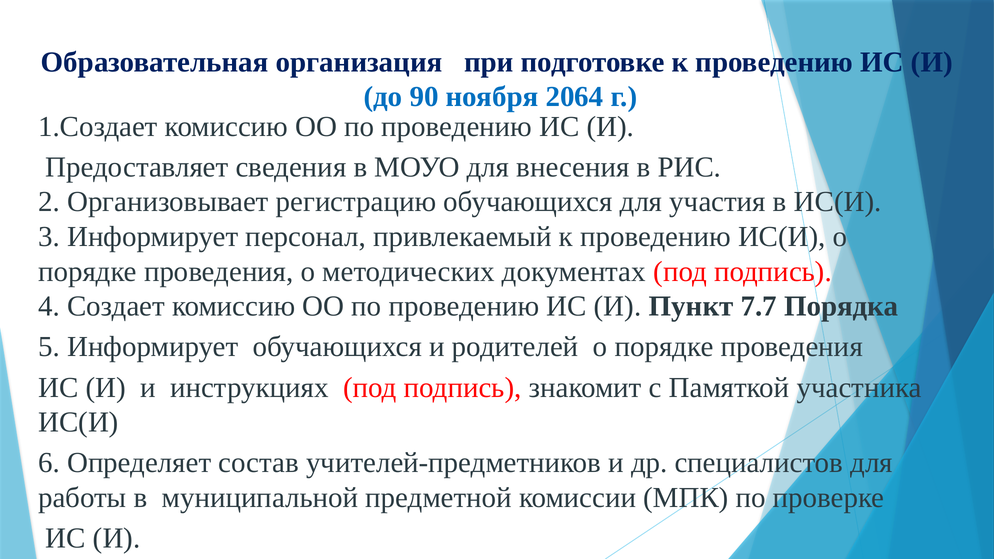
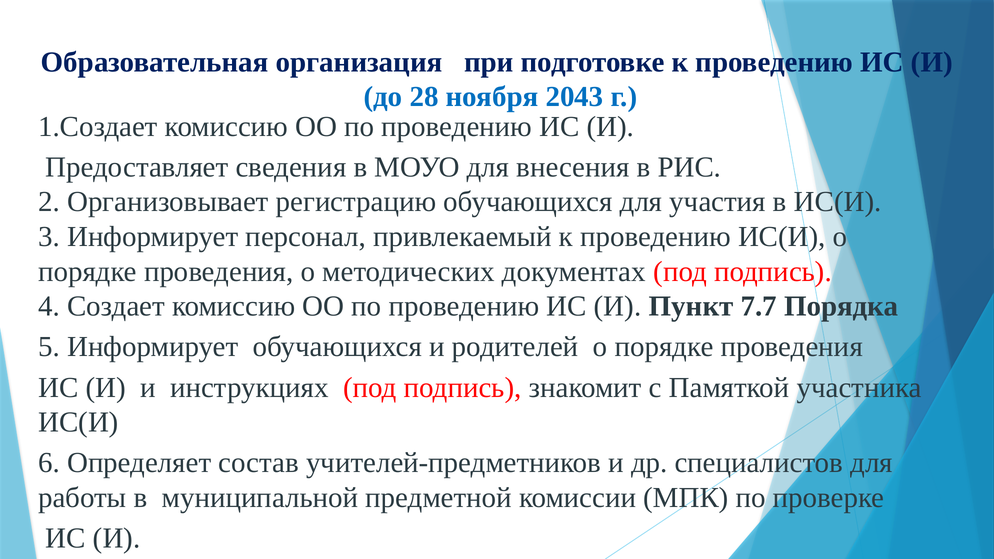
90: 90 -> 28
2064: 2064 -> 2043
